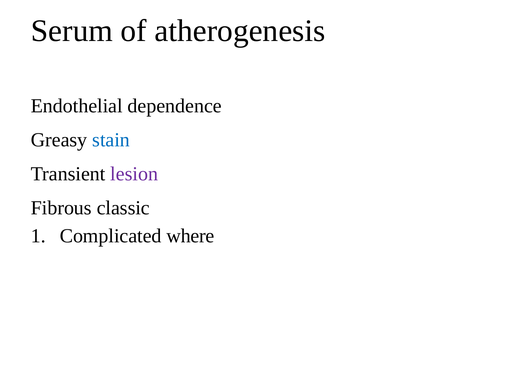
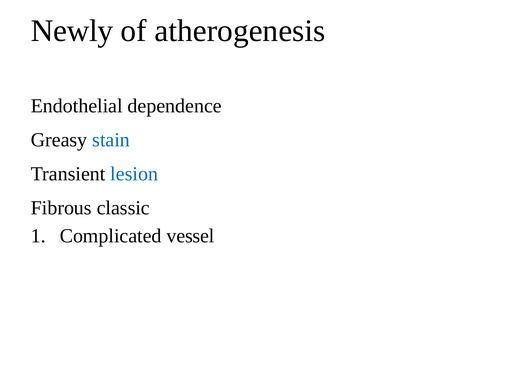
Serum: Serum -> Newly
lesion colour: purple -> blue
where: where -> vessel
